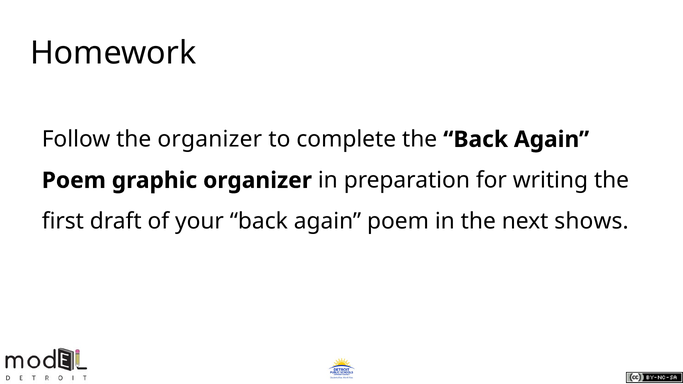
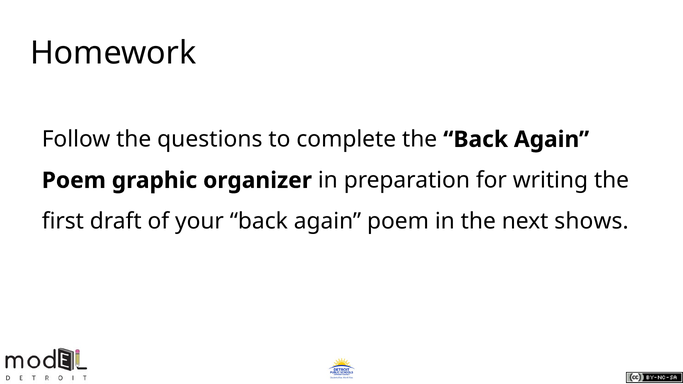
the organizer: organizer -> questions
